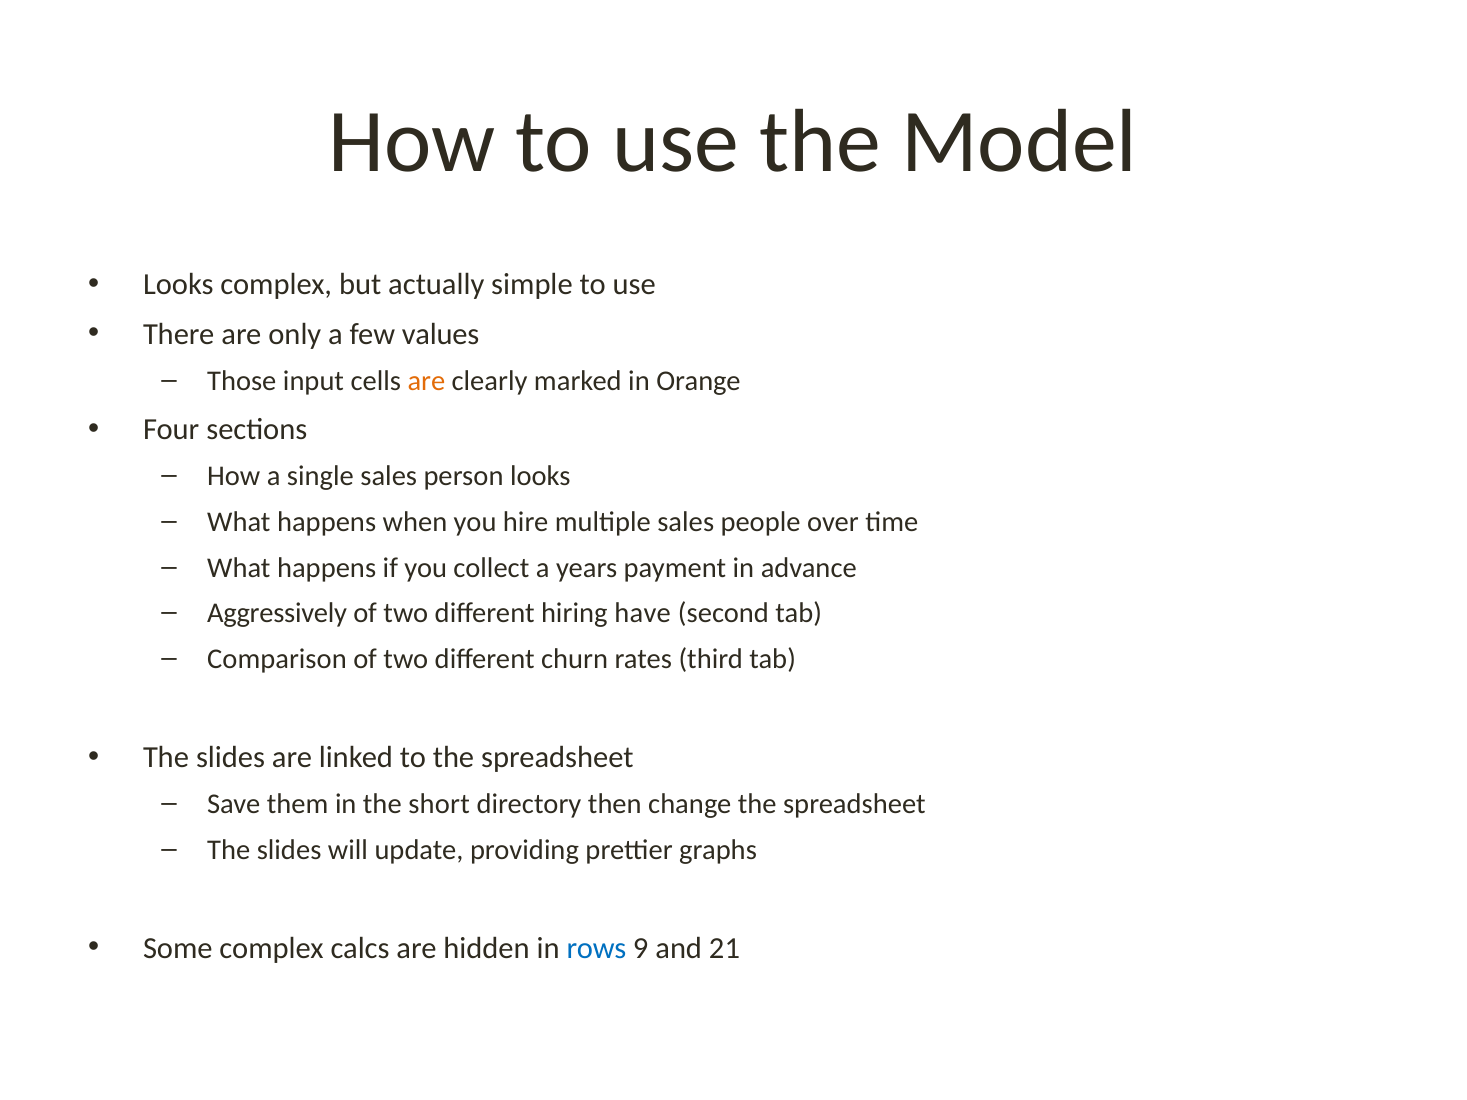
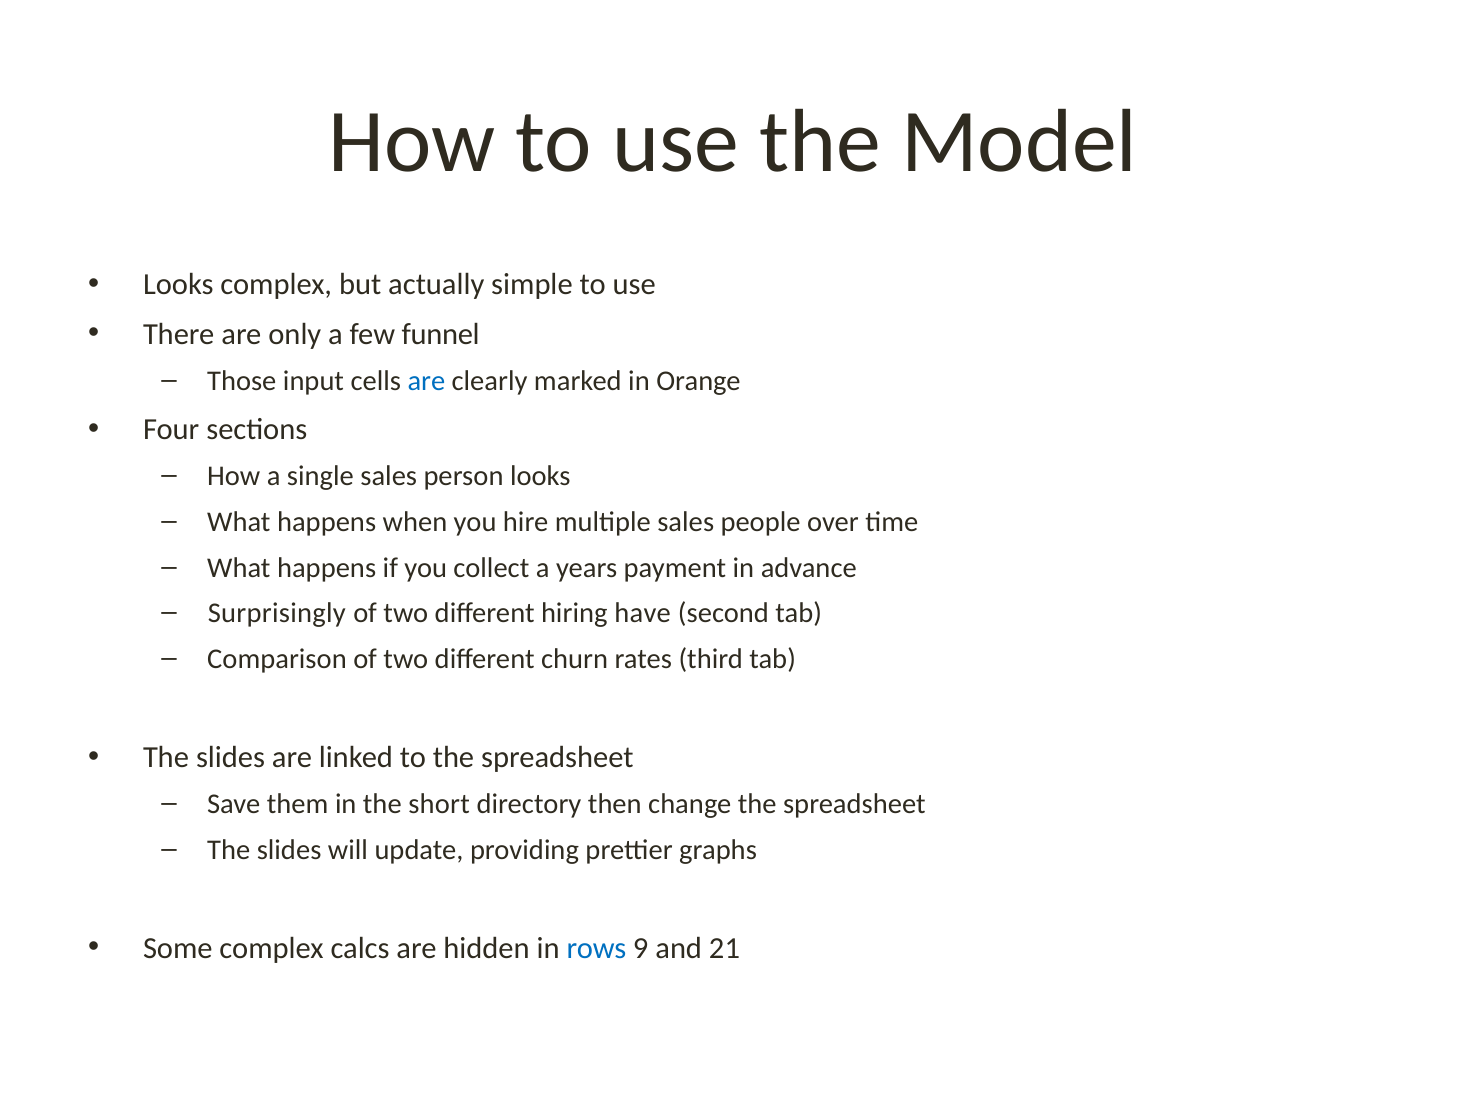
values: values -> funnel
are at (426, 381) colour: orange -> blue
Aggressively: Aggressively -> Surprisingly
